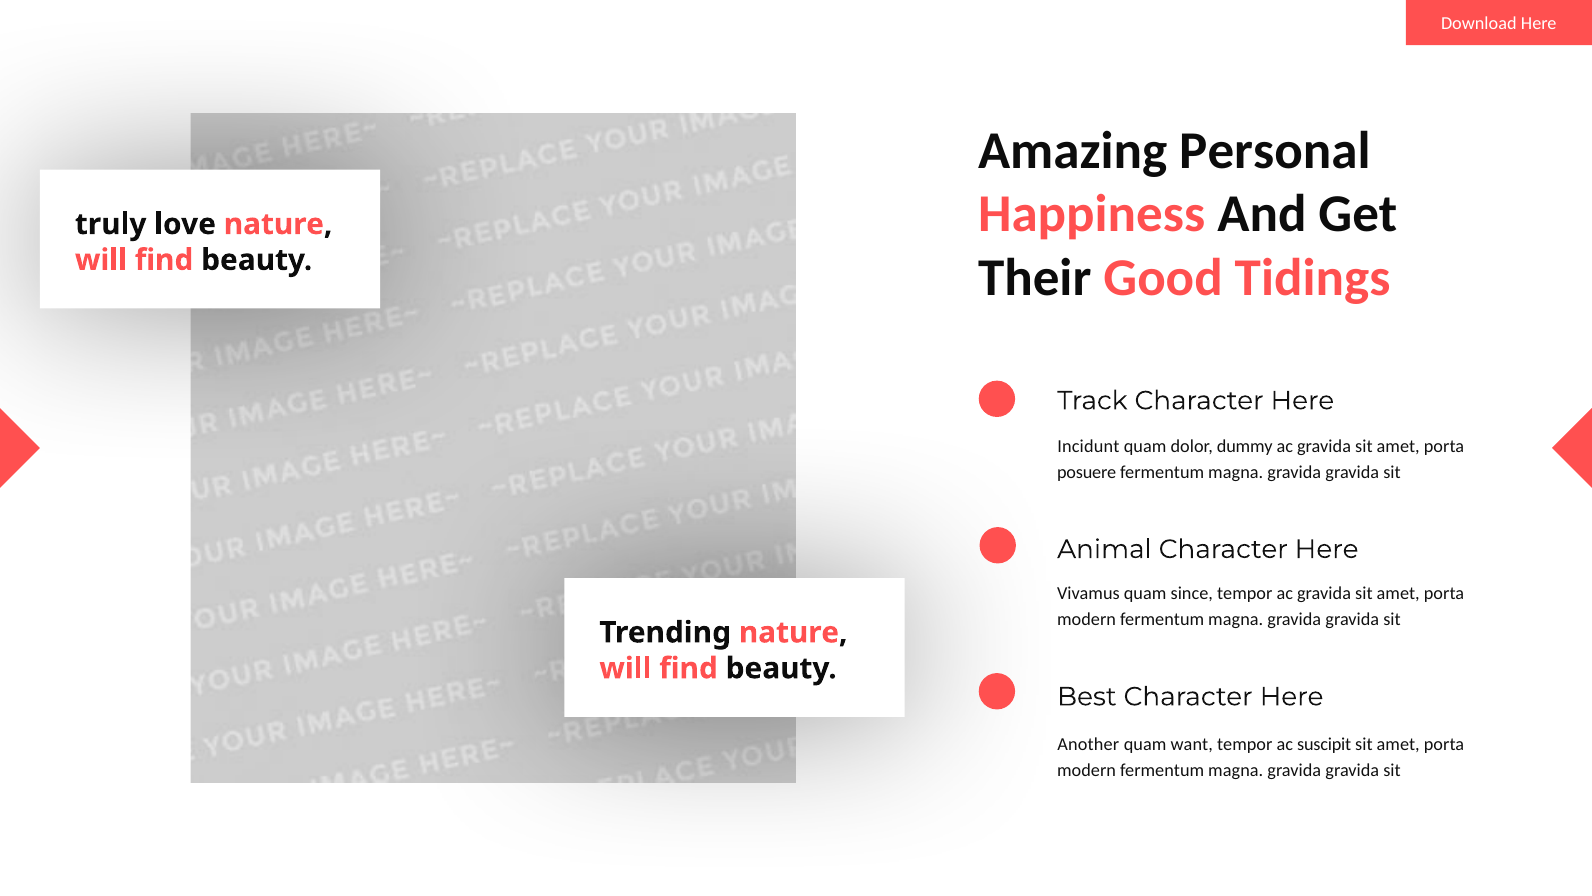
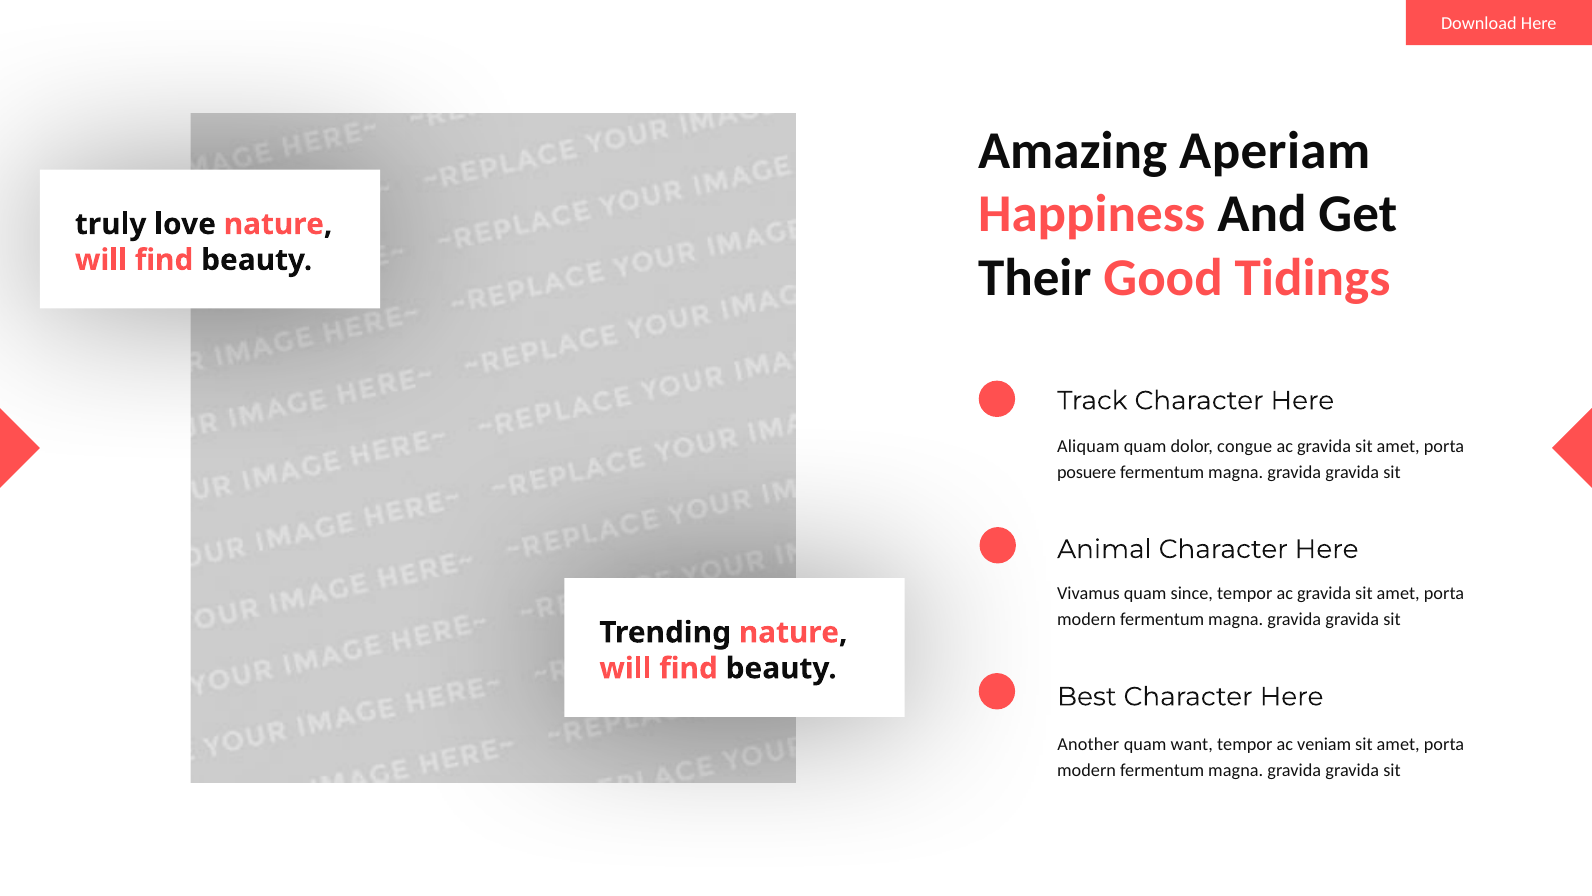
Personal: Personal -> Aperiam
Incidunt: Incidunt -> Aliquam
dummy: dummy -> congue
suscipit: suscipit -> veniam
